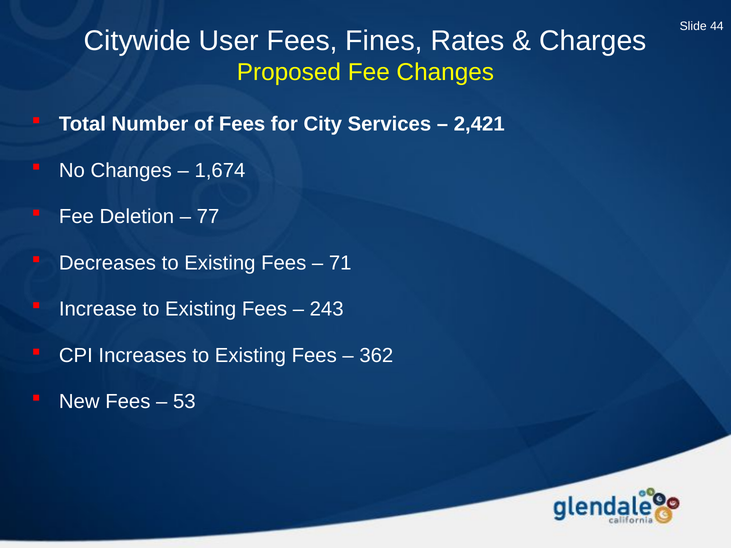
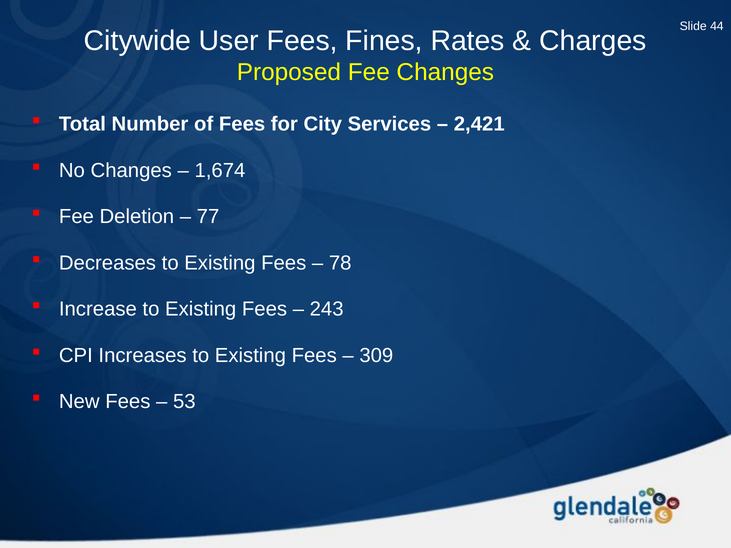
71: 71 -> 78
362: 362 -> 309
